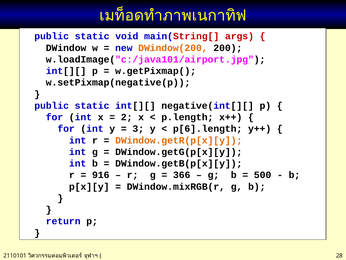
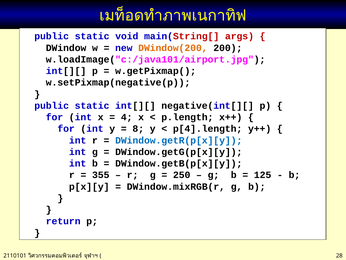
2: 2 -> 4
3: 3 -> 8
p[6].length: p[6].length -> p[4].length
DWindow.getR(p[x][y colour: orange -> blue
916: 916 -> 355
366: 366 -> 250
500: 500 -> 125
